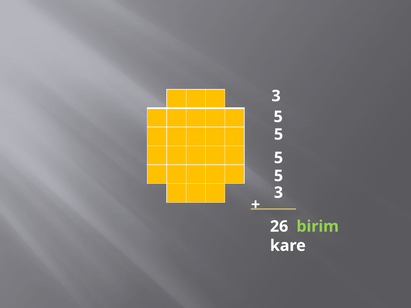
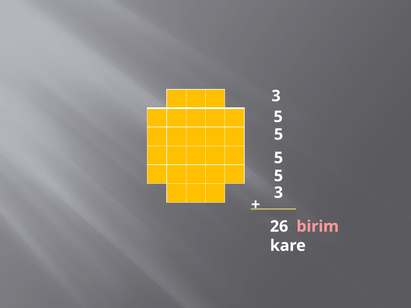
birim colour: light green -> pink
